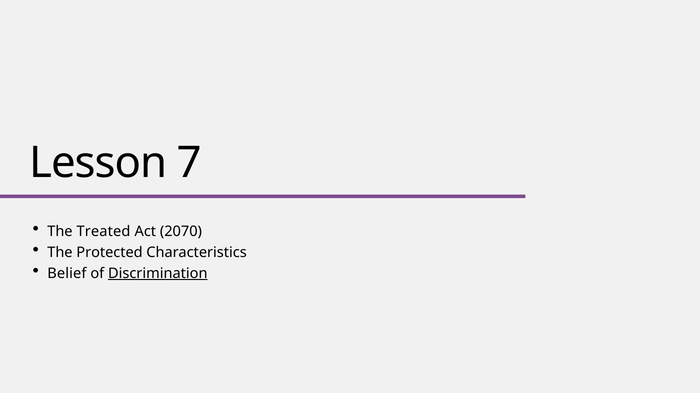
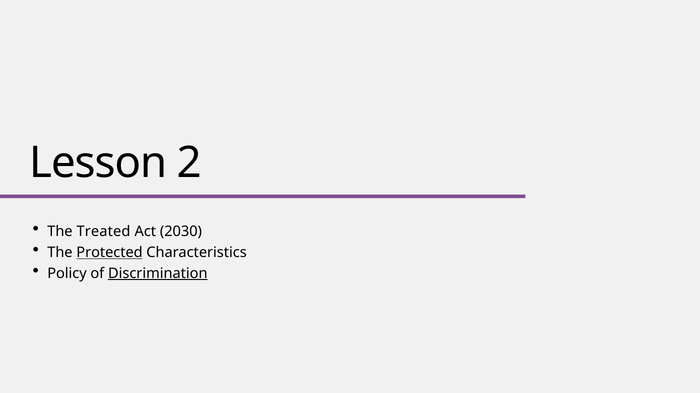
7: 7 -> 2
2070: 2070 -> 2030
Protected underline: none -> present
Belief: Belief -> Policy
